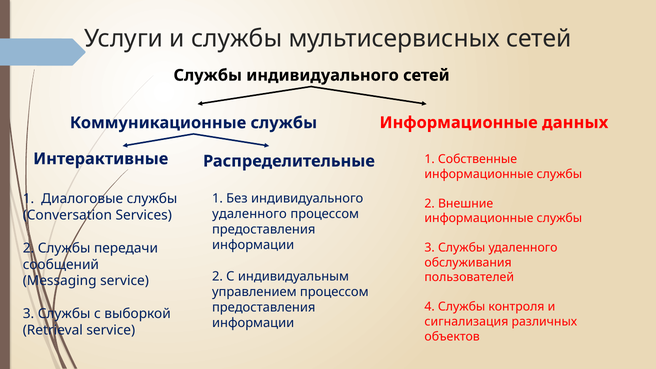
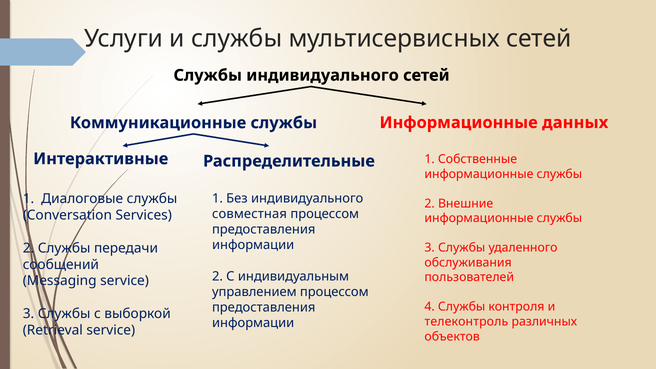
удаленного at (249, 214): удаленного -> совместная
сигнализация: сигнализация -> телеконтроль
